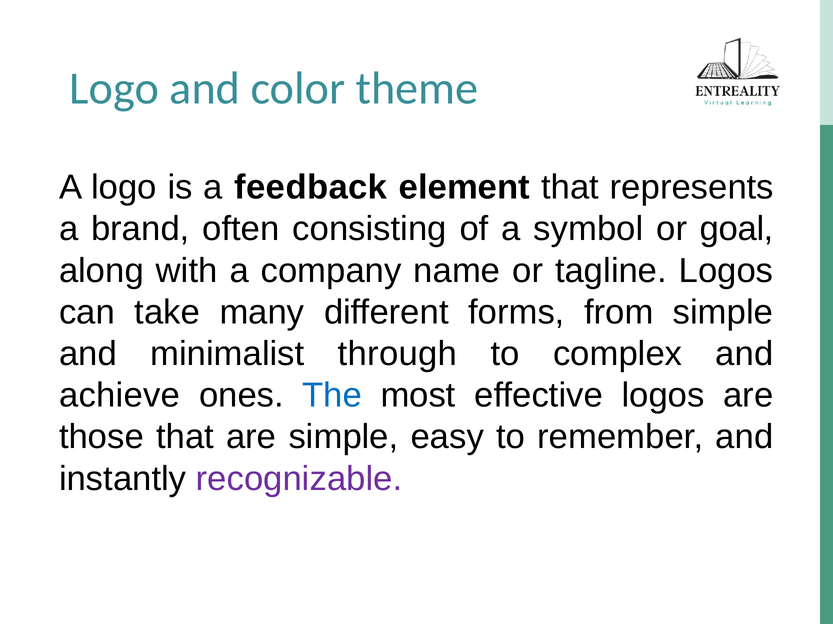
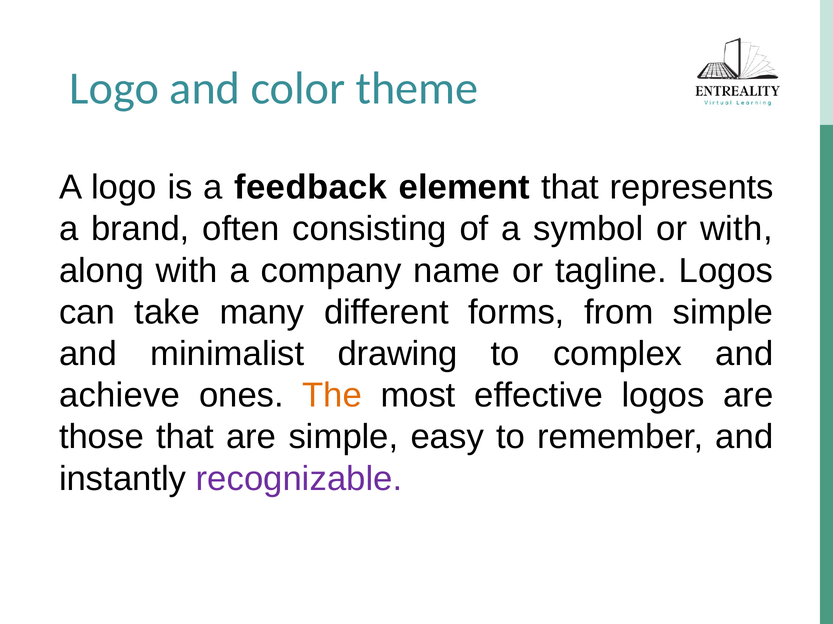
or goal: goal -> with
through: through -> drawing
The colour: blue -> orange
